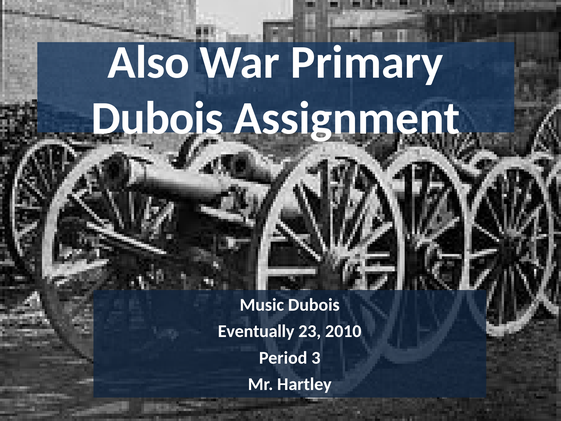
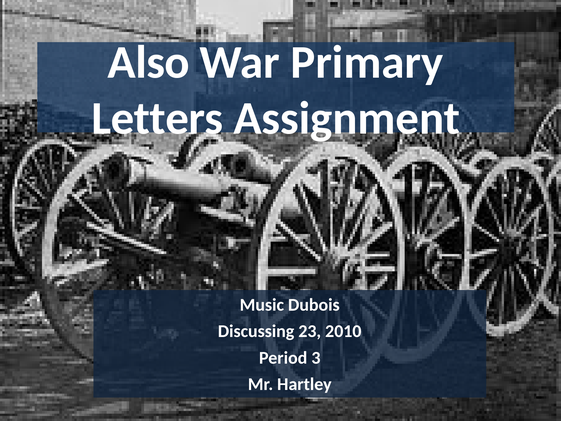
Dubois at (157, 118): Dubois -> Letters
Eventually: Eventually -> Discussing
